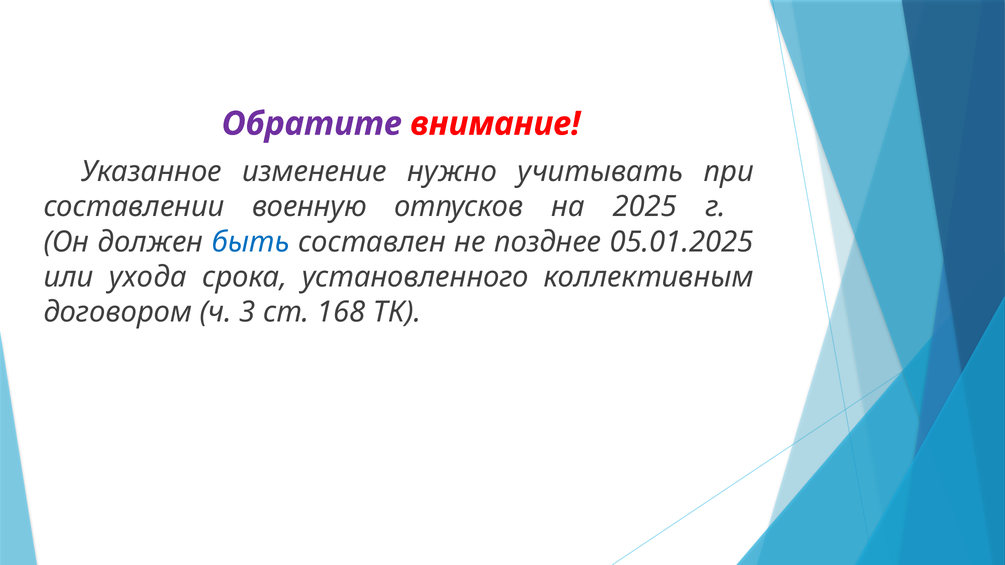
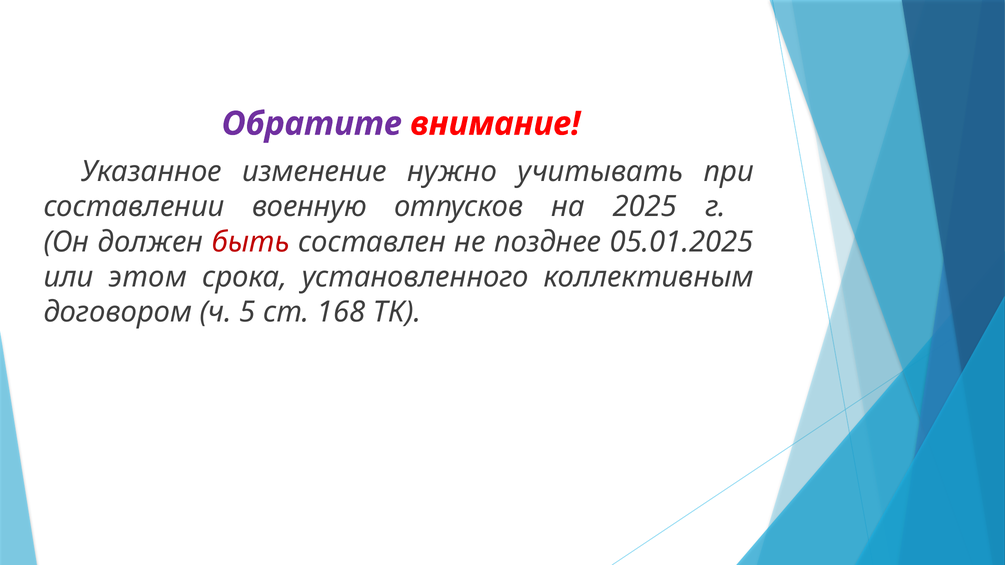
быть colour: blue -> red
ухода: ухода -> этом
3: 3 -> 5
